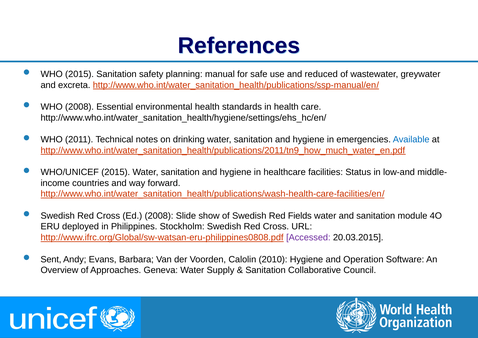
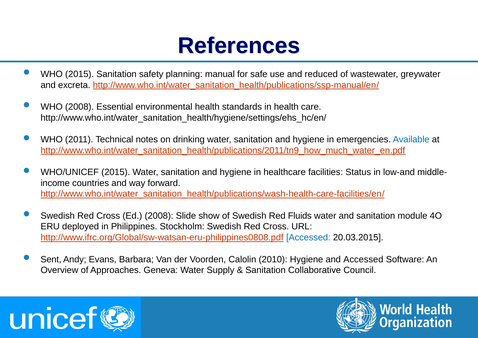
Fields: Fields -> Fluids
Accessed at (308, 238) colour: purple -> blue
and Operation: Operation -> Accessed
